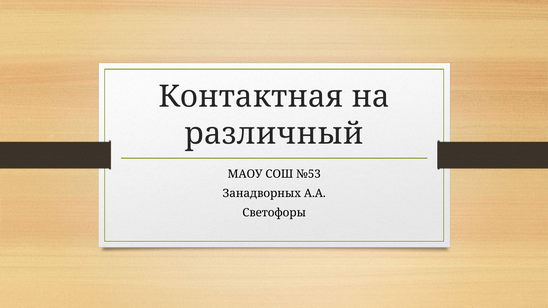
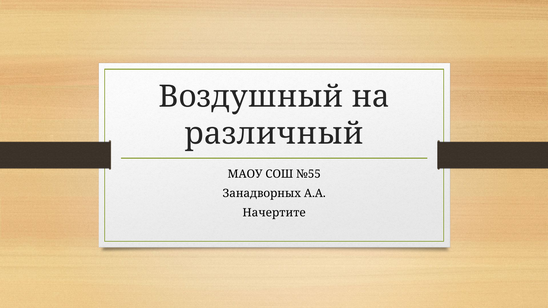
Контактная: Контактная -> Воздушный
№53: №53 -> №55
Светофоры: Светофоры -> Начертите
